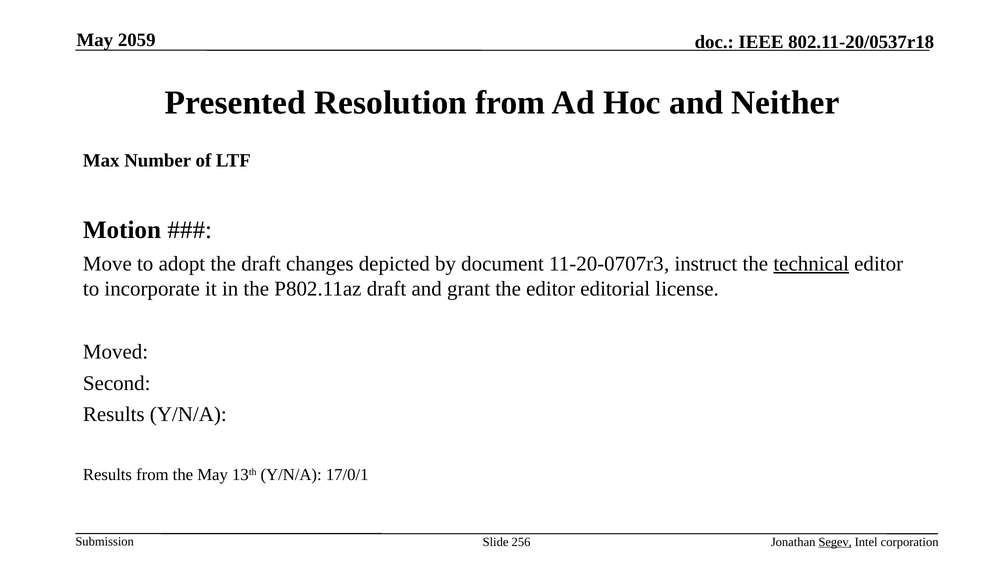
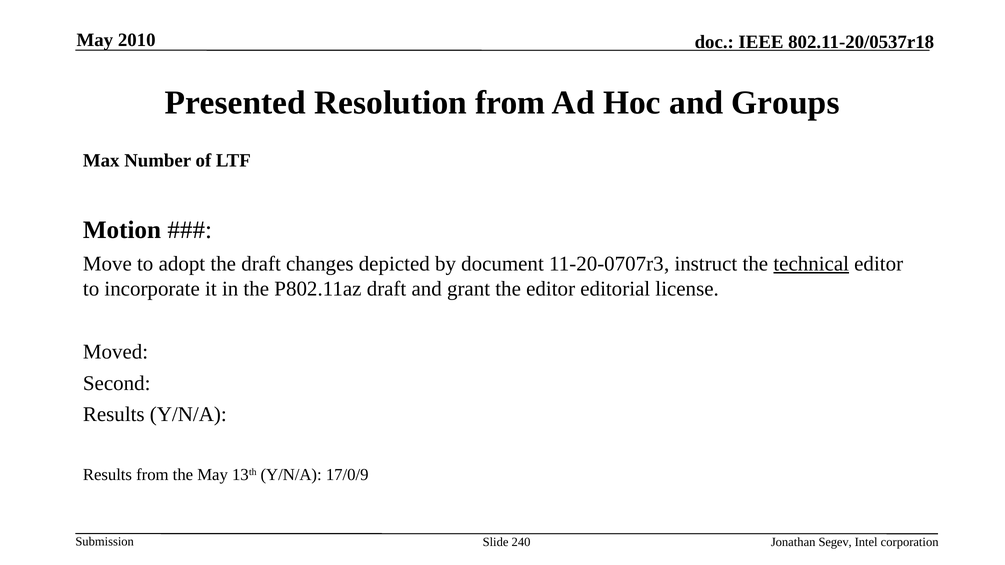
2059: 2059 -> 2010
Neither: Neither -> Groups
17/0/1: 17/0/1 -> 17/0/9
256: 256 -> 240
Segev underline: present -> none
